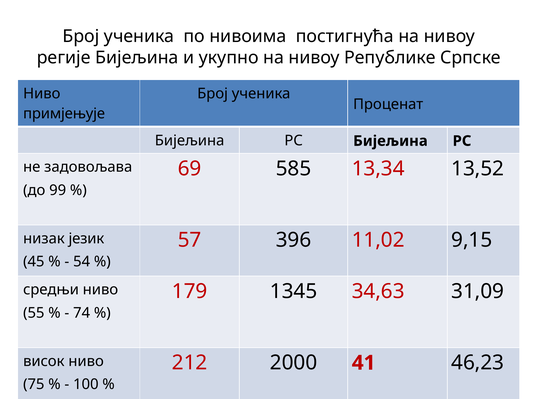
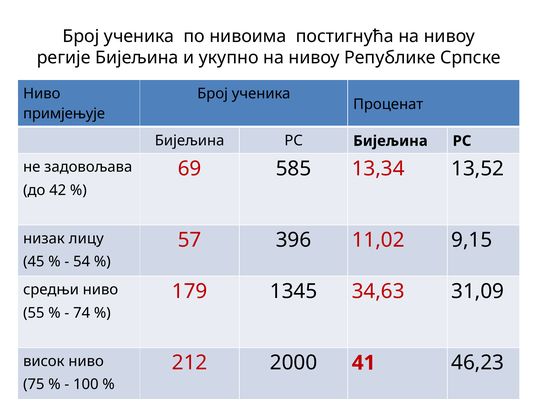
99: 99 -> 42
језик: језик -> лицу
